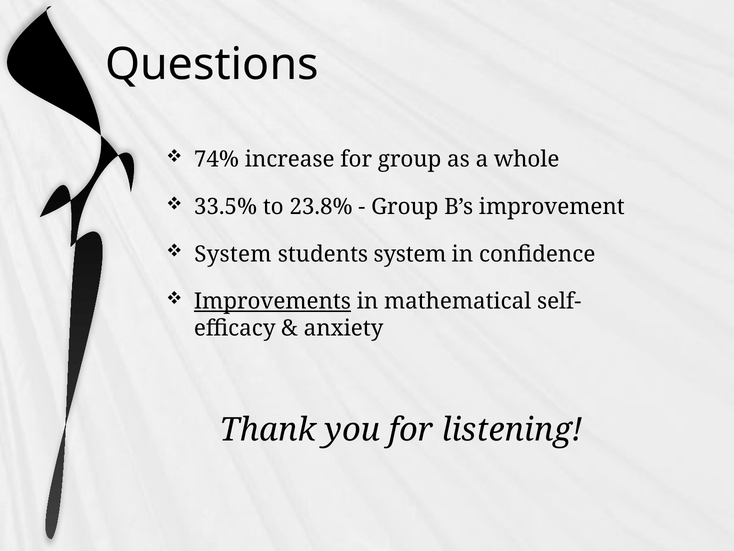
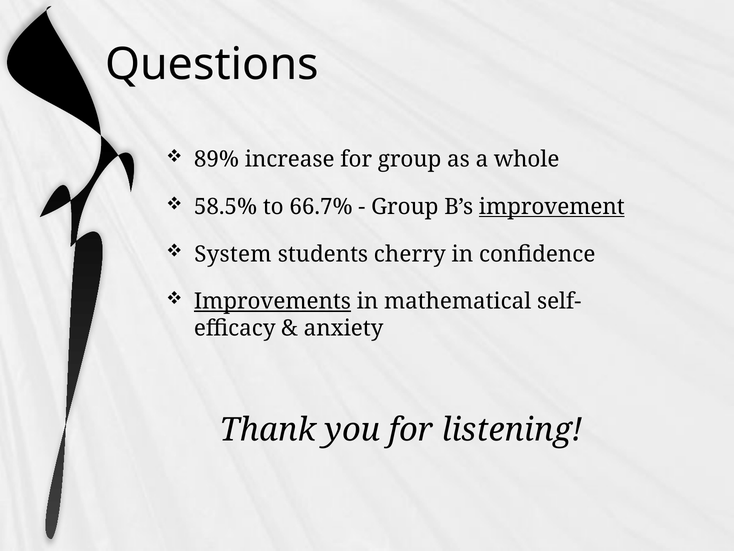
74%: 74% -> 89%
33.5%: 33.5% -> 58.5%
23.8%: 23.8% -> 66.7%
improvement underline: none -> present
students system: system -> cherry
